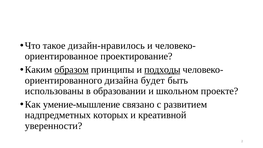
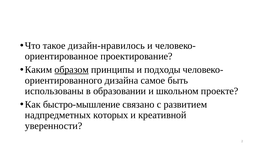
подходы underline: present -> none
будет: будет -> самое
умение-мышление: умение-мышление -> быстро-мышление
